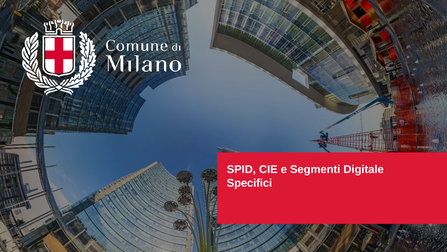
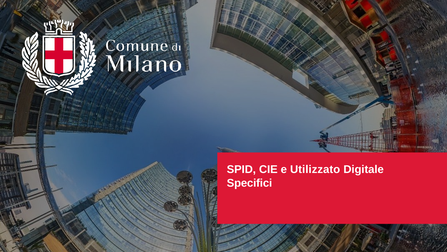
Segmenti: Segmenti -> Utilizzato
